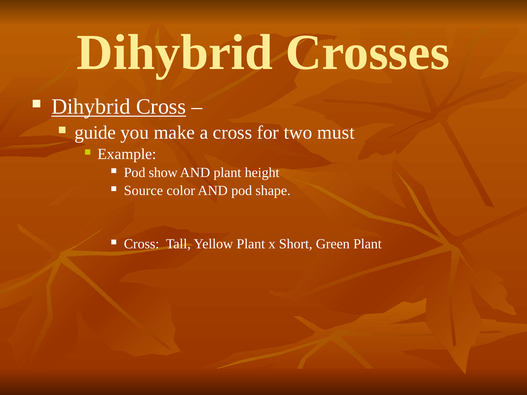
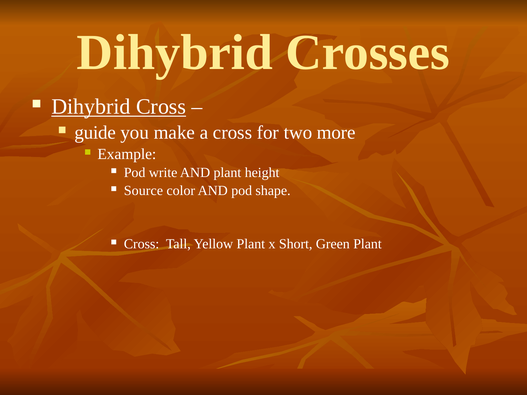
must: must -> more
show: show -> write
